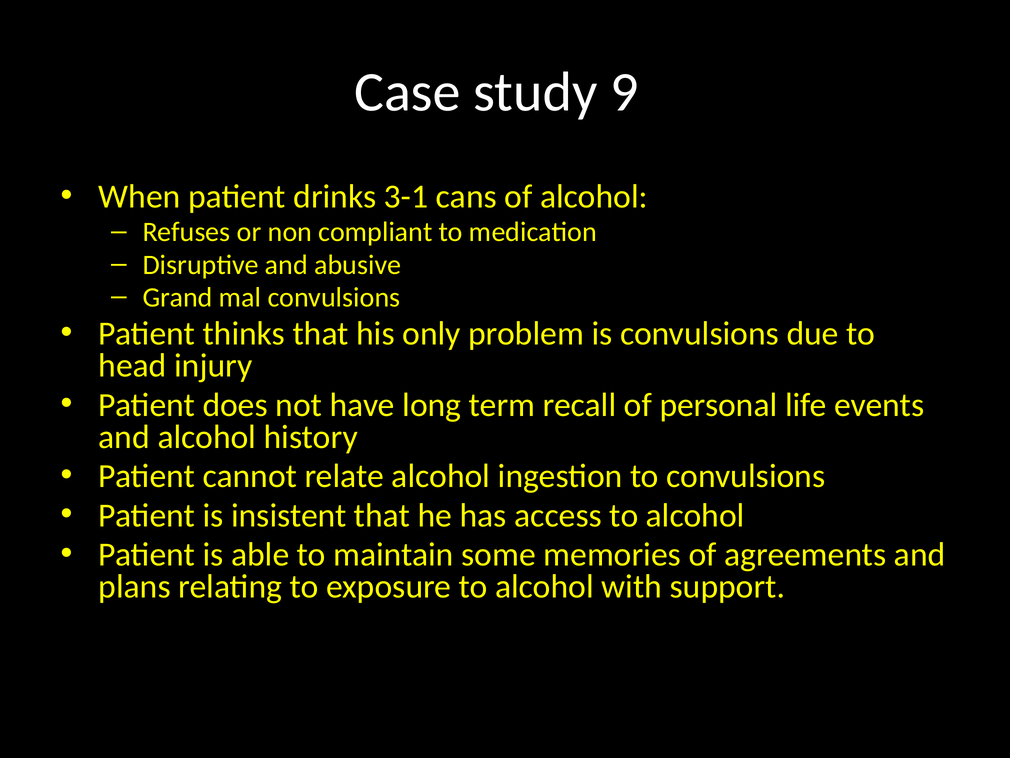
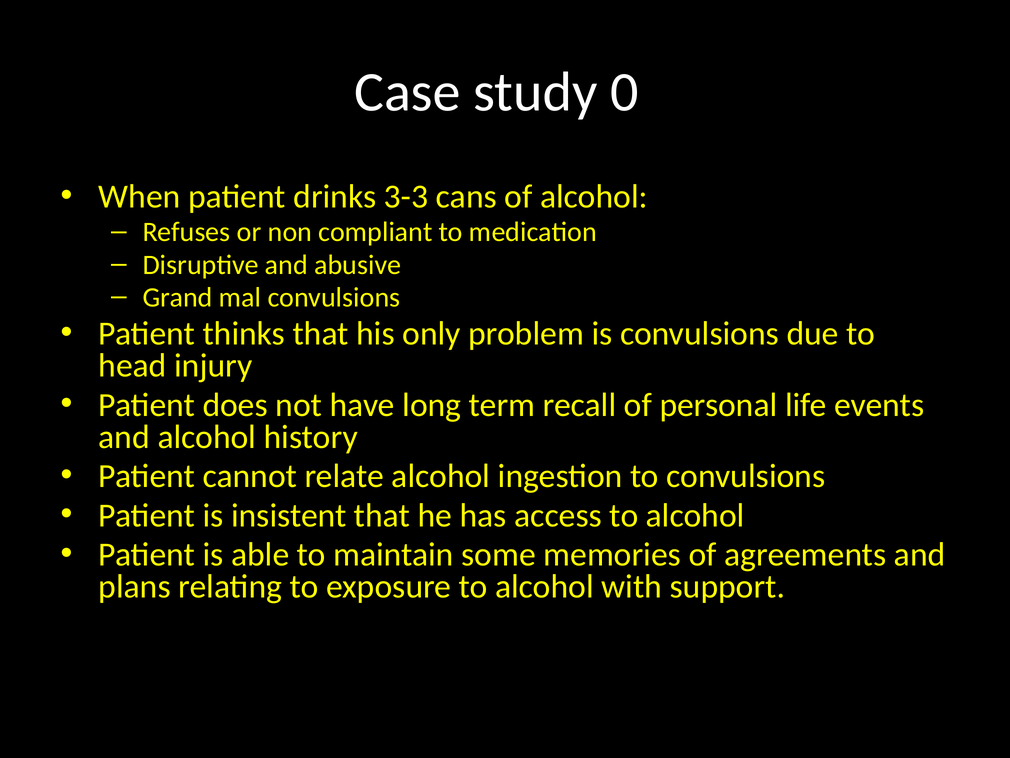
9: 9 -> 0
3-1: 3-1 -> 3-3
